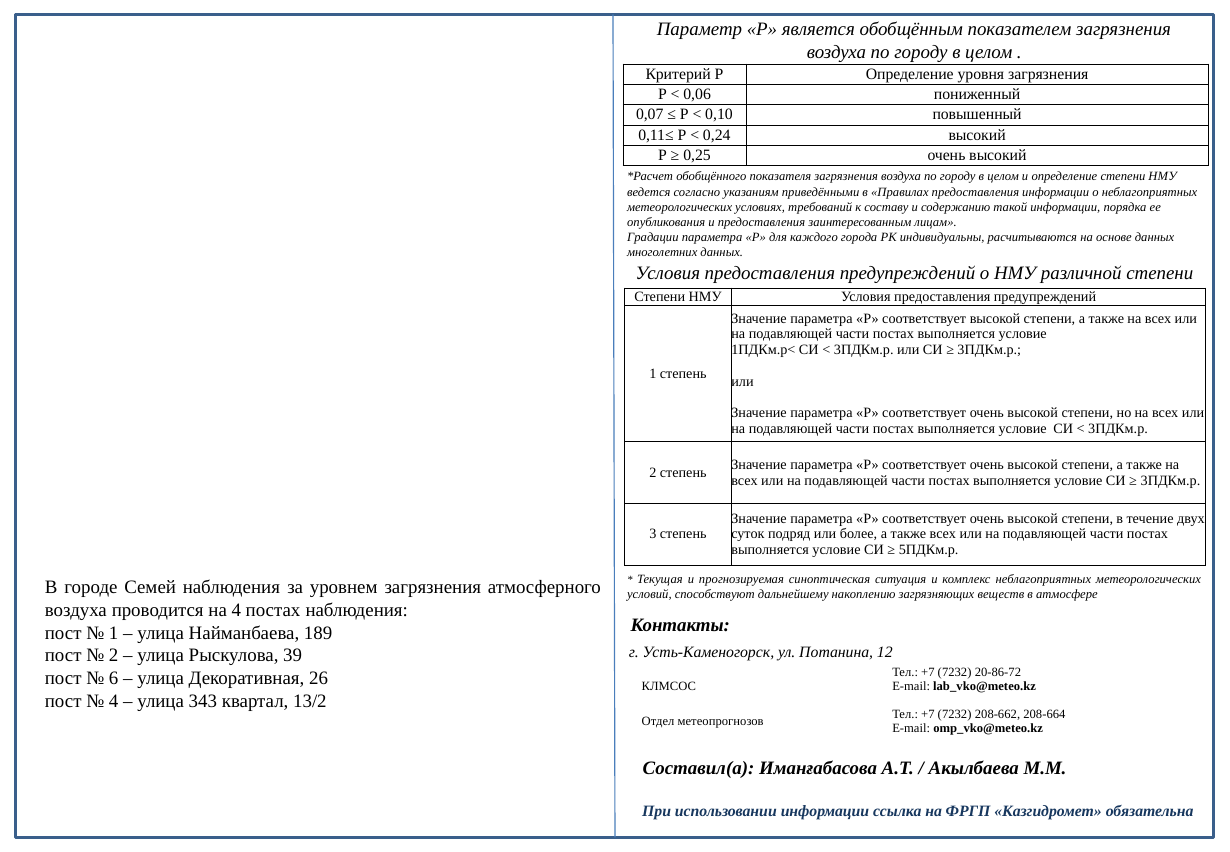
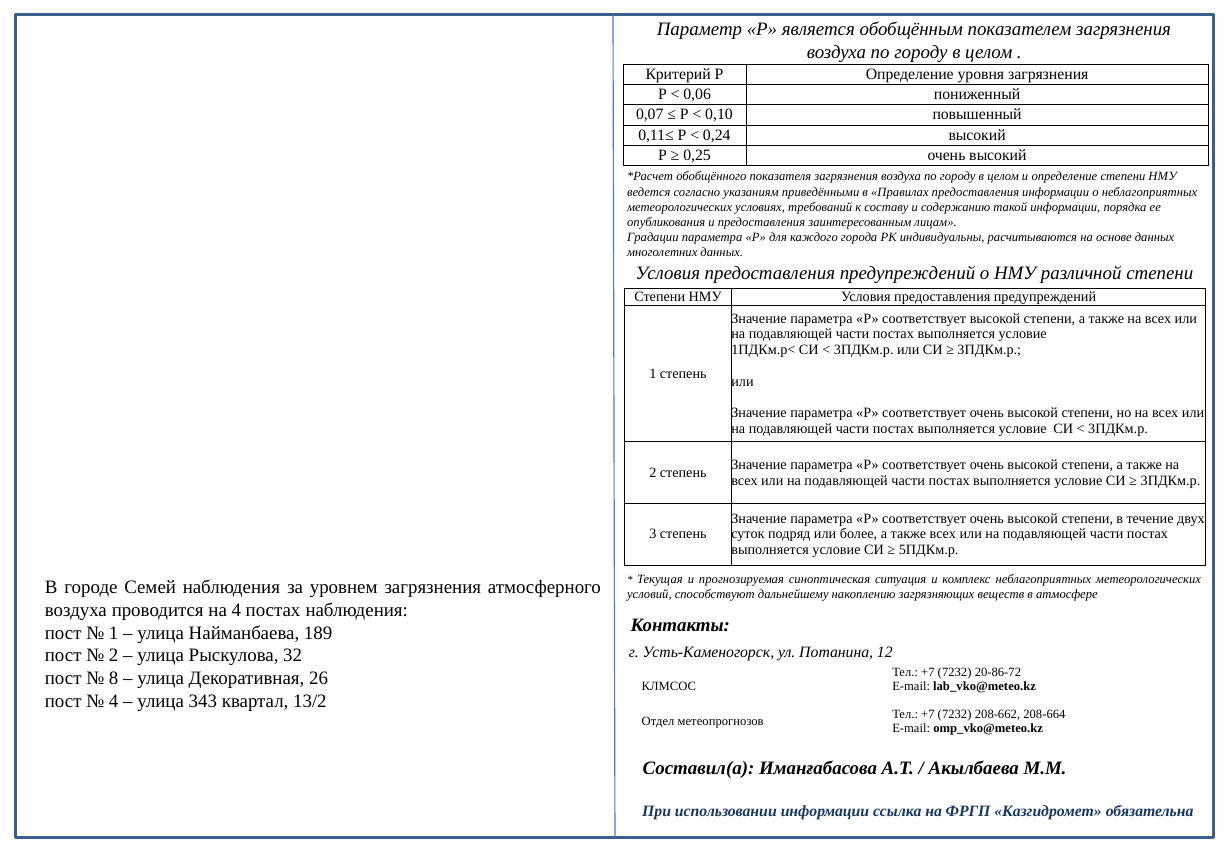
39: 39 -> 32
6: 6 -> 8
